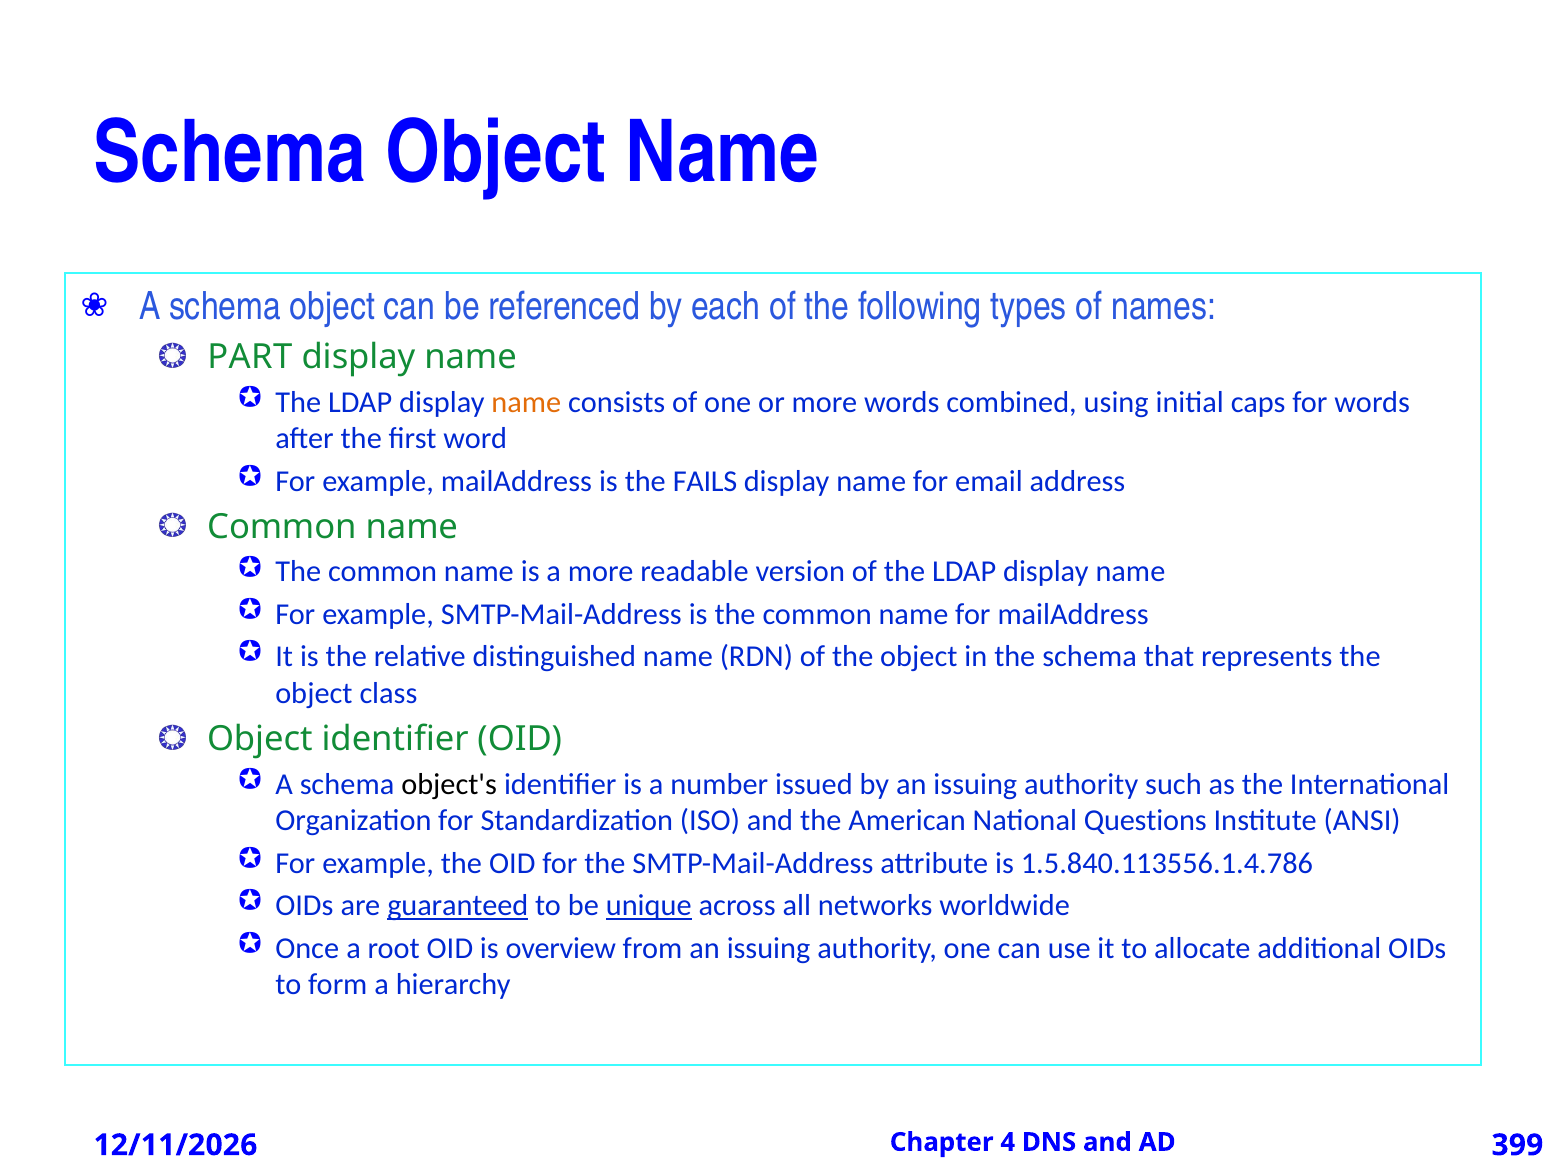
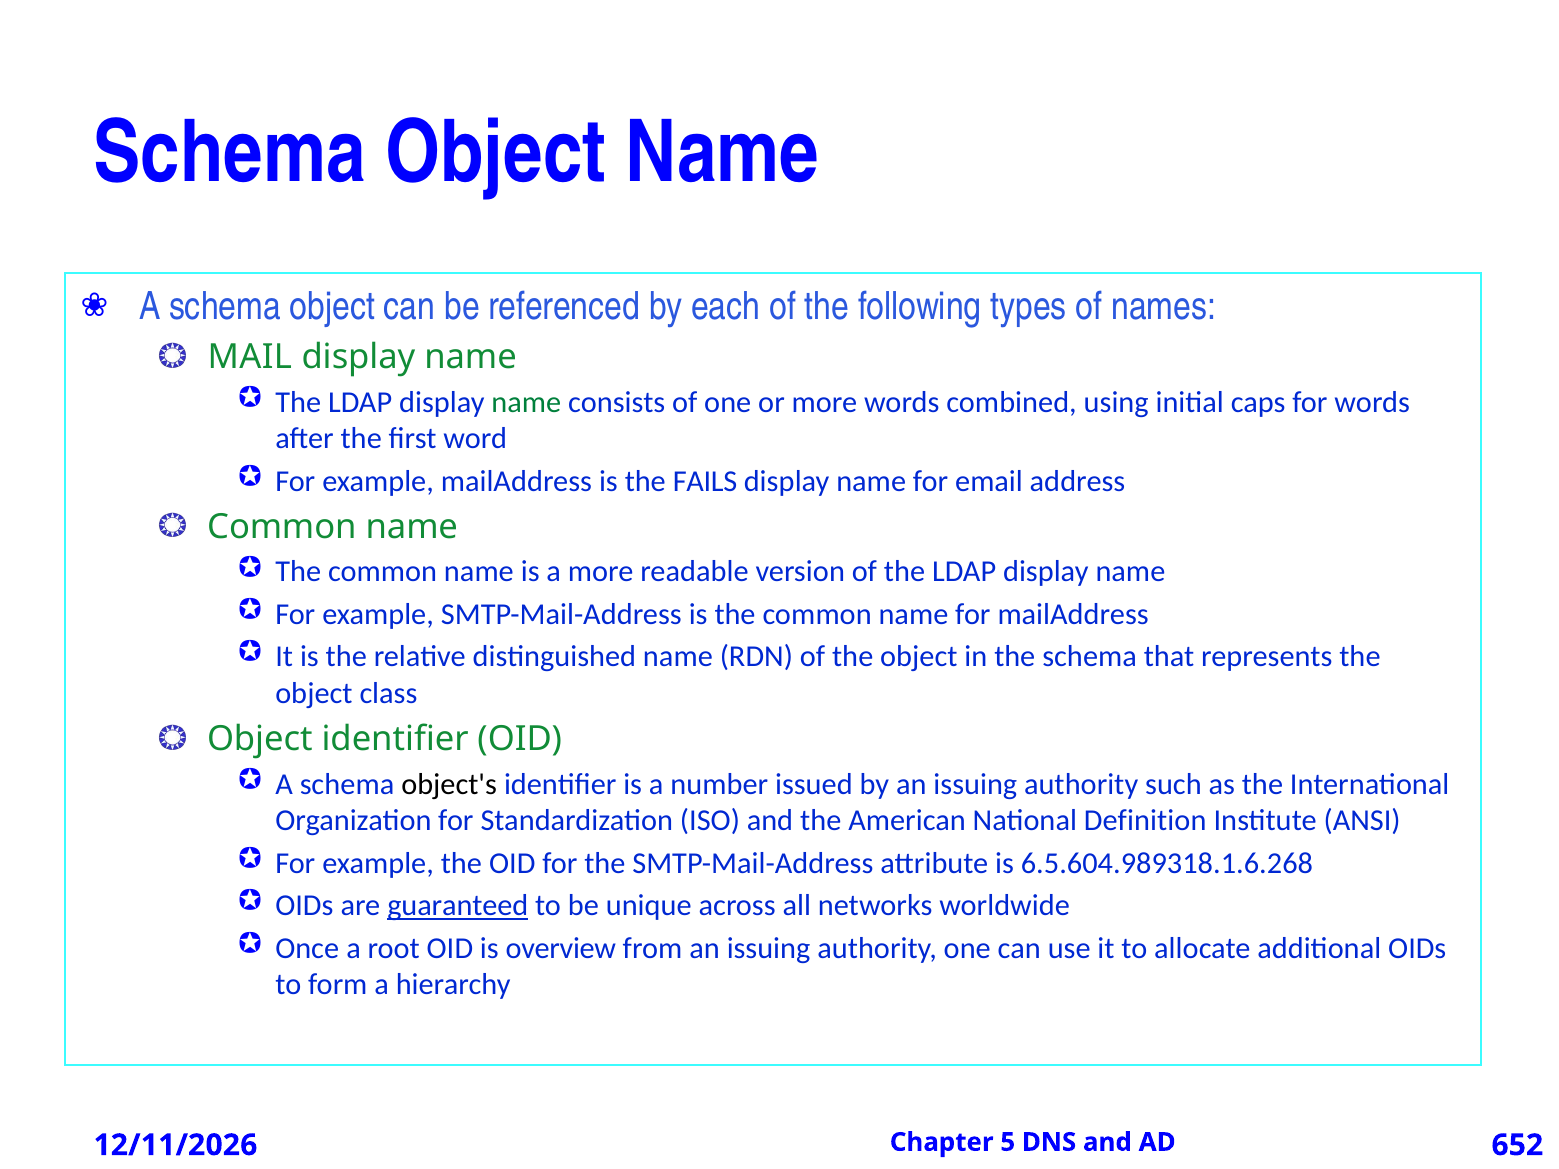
PART: PART -> MAIL
name at (526, 402) colour: orange -> green
Questions: Questions -> Definition
1.5.840.113556.1.4.786: 1.5.840.113556.1.4.786 -> 6.5.604.989318.1.6.268
unique underline: present -> none
4: 4 -> 5
399: 399 -> 652
